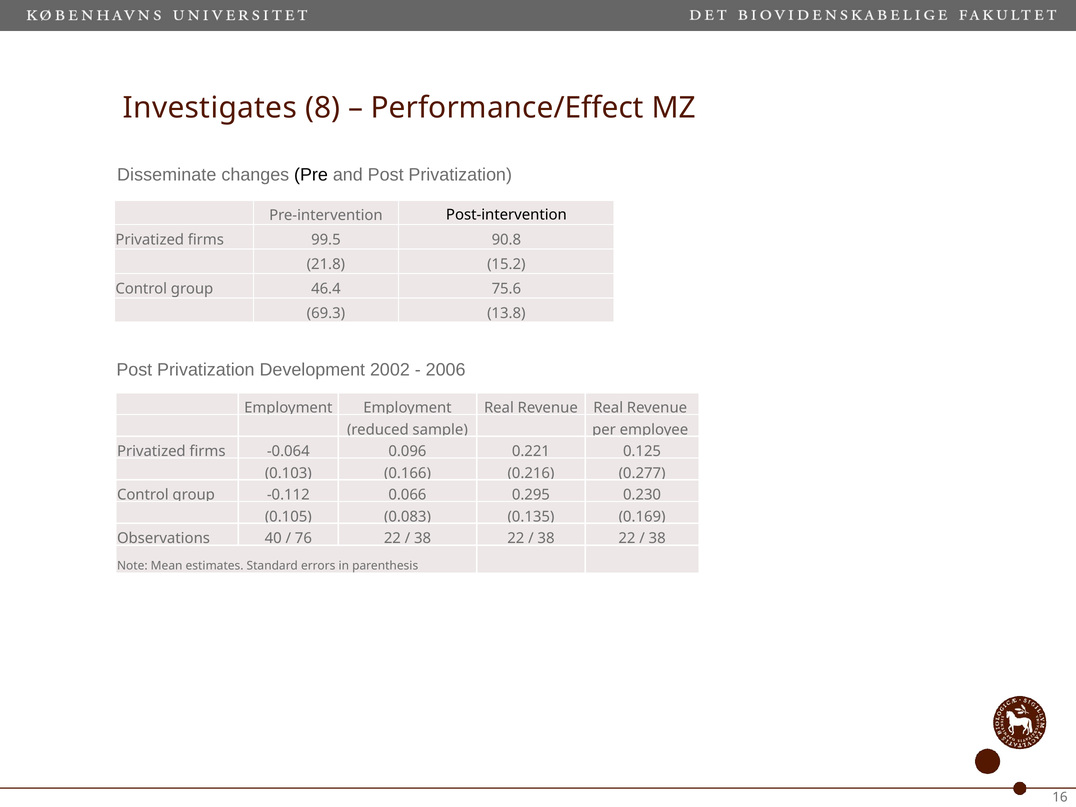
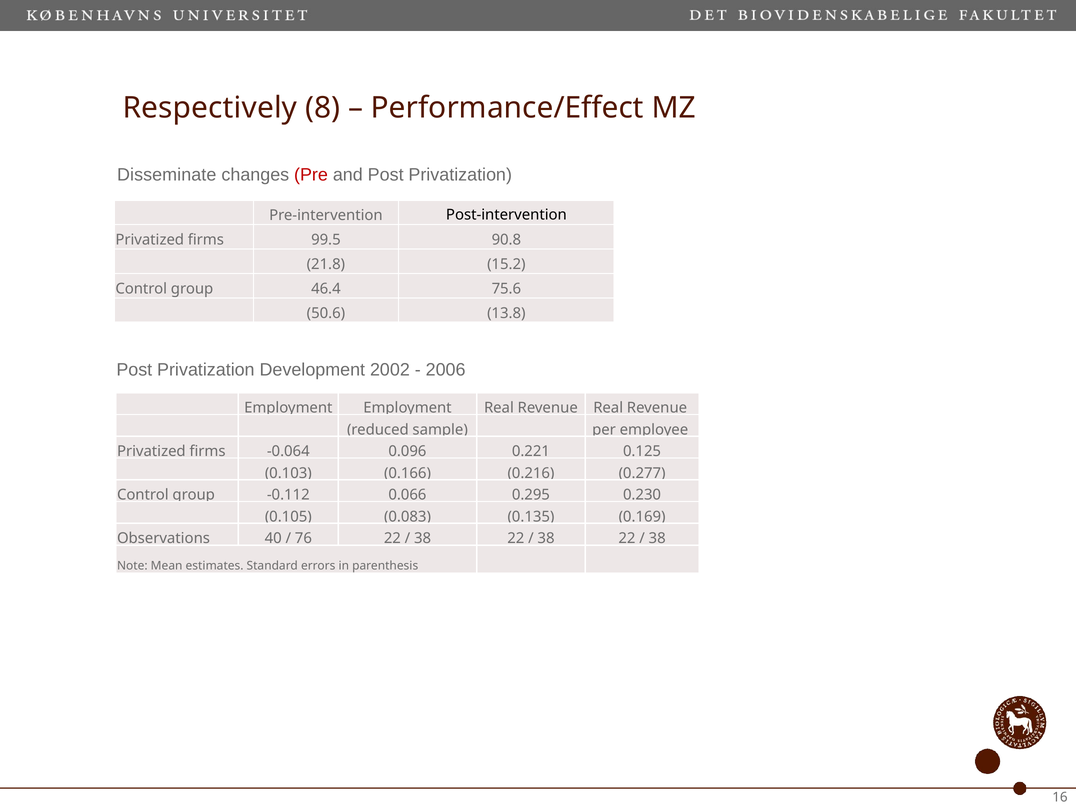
Investigates: Investigates -> Respectively
Pre colour: black -> red
69.3: 69.3 -> 50.6
